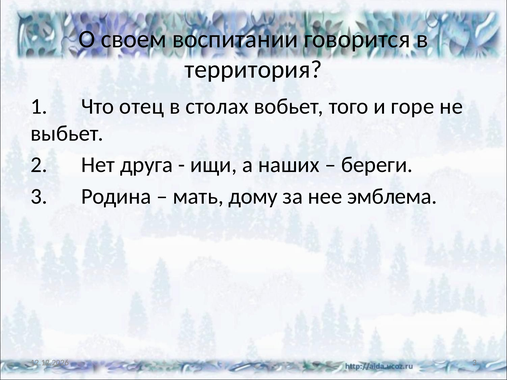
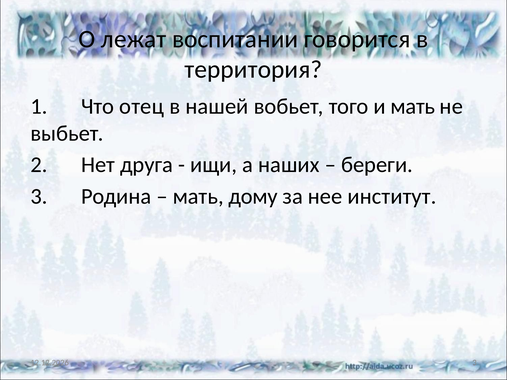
своем: своем -> лежат
столах: столах -> нашей
и горе: горе -> мать
эмблема: эмблема -> институт
